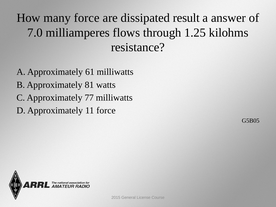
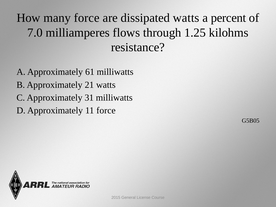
dissipated result: result -> watts
answer: answer -> percent
81: 81 -> 21
77: 77 -> 31
